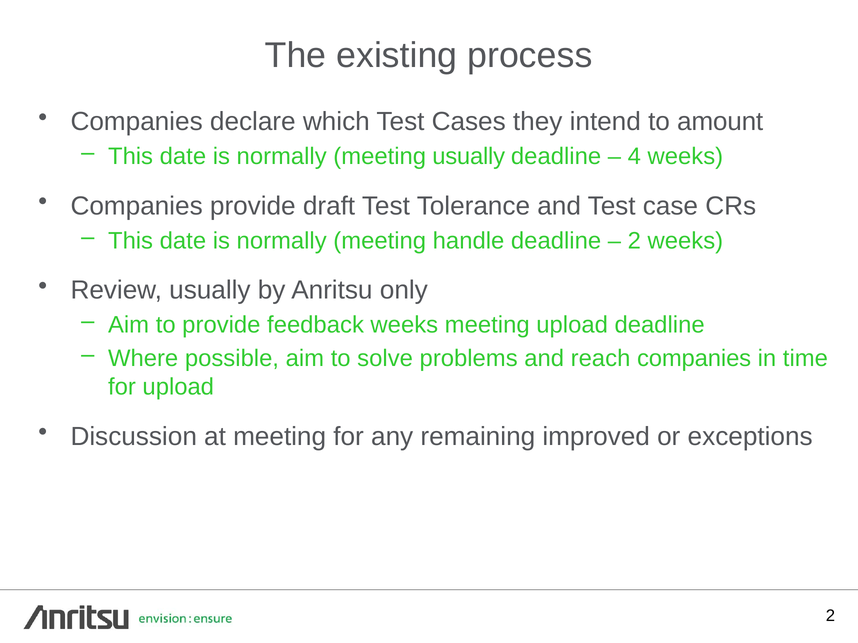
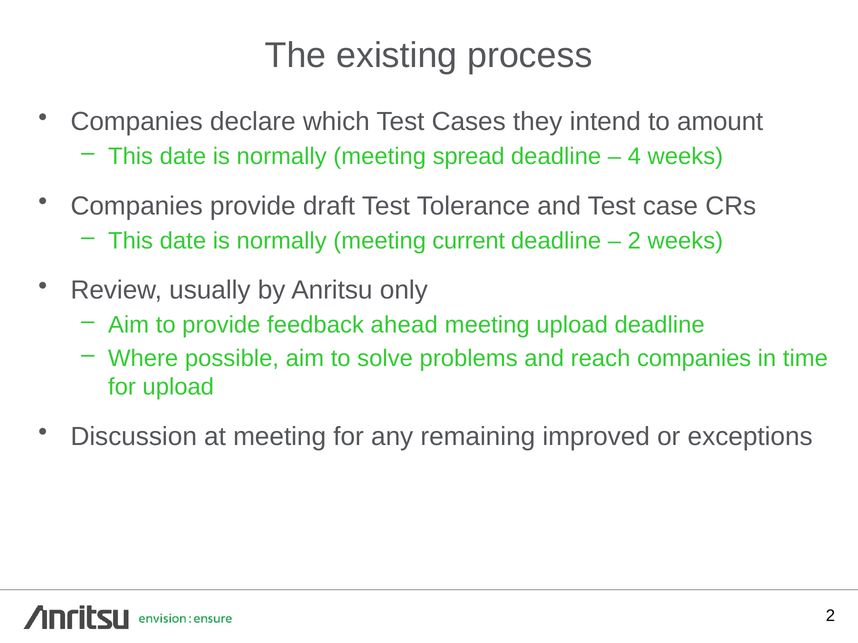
meeting usually: usually -> spread
handle: handle -> current
feedback weeks: weeks -> ahead
